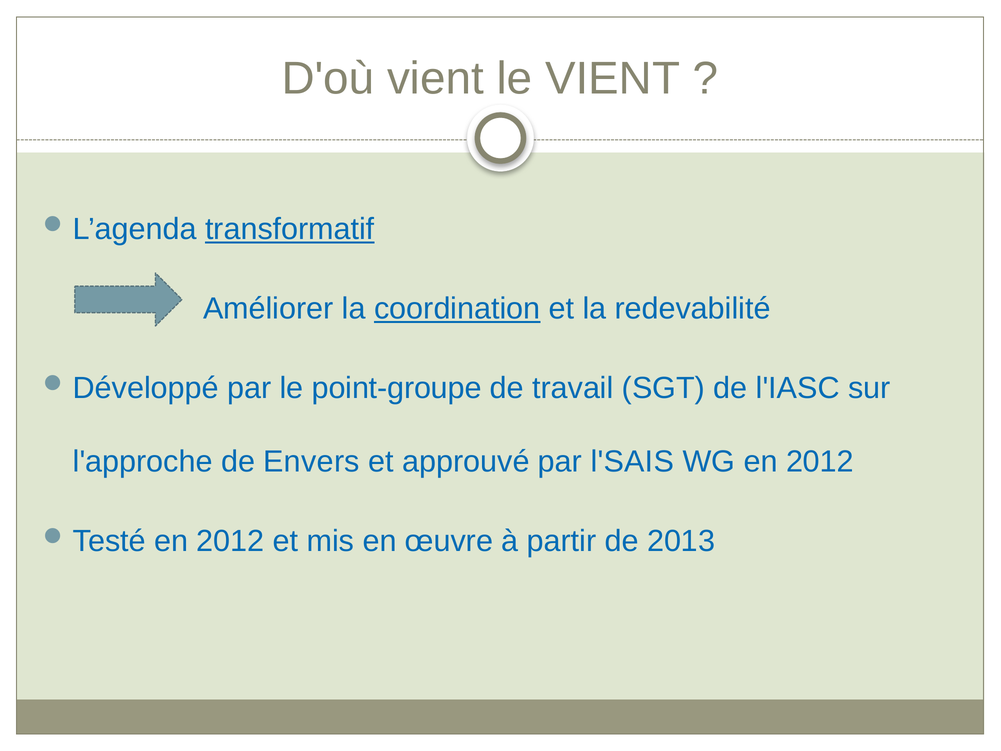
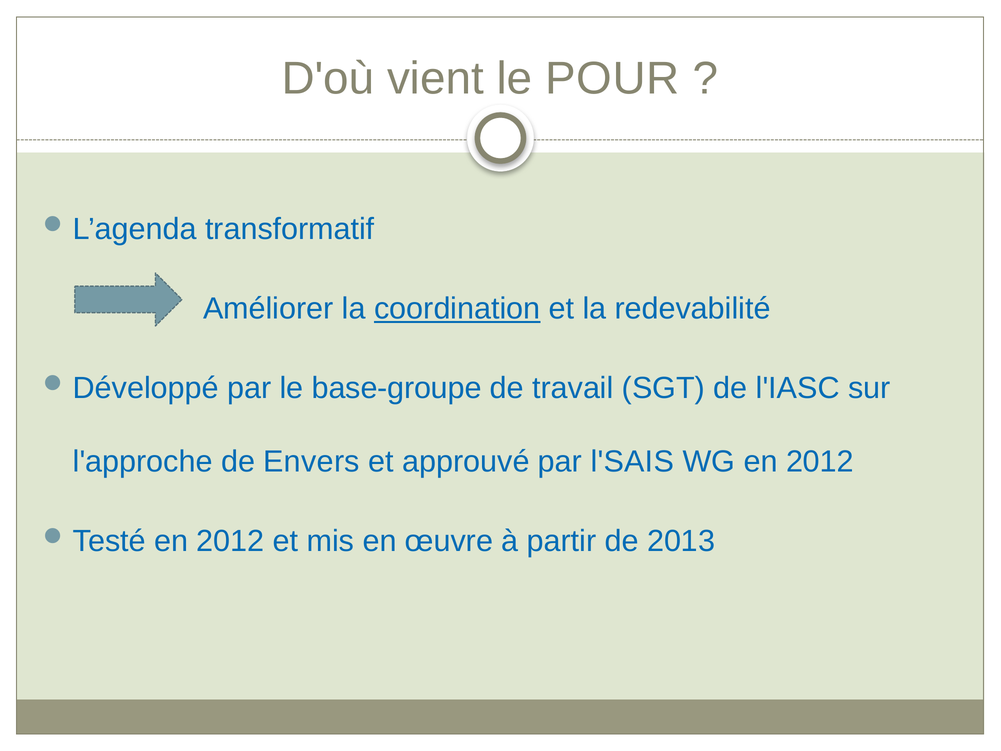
le VIENT: VIENT -> POUR
transformatif underline: present -> none
point-groupe: point-groupe -> base-groupe
